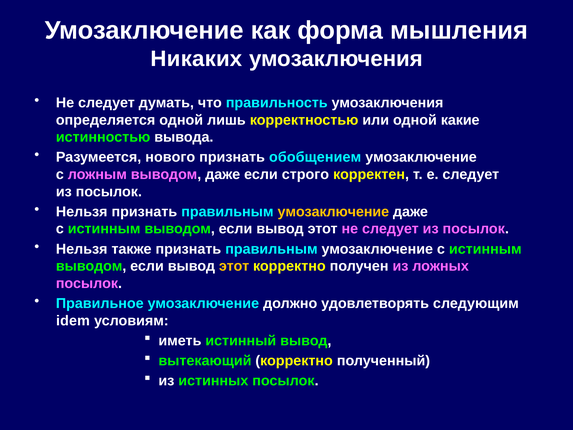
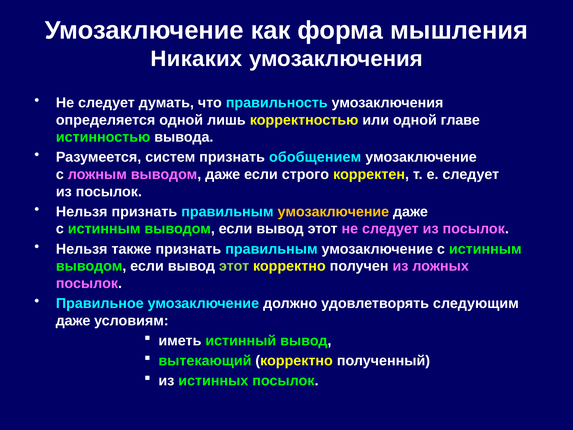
какие: какие -> главе
нового: нового -> систем
этот at (234, 266) colour: yellow -> light green
idem at (73, 320): idem -> даже
